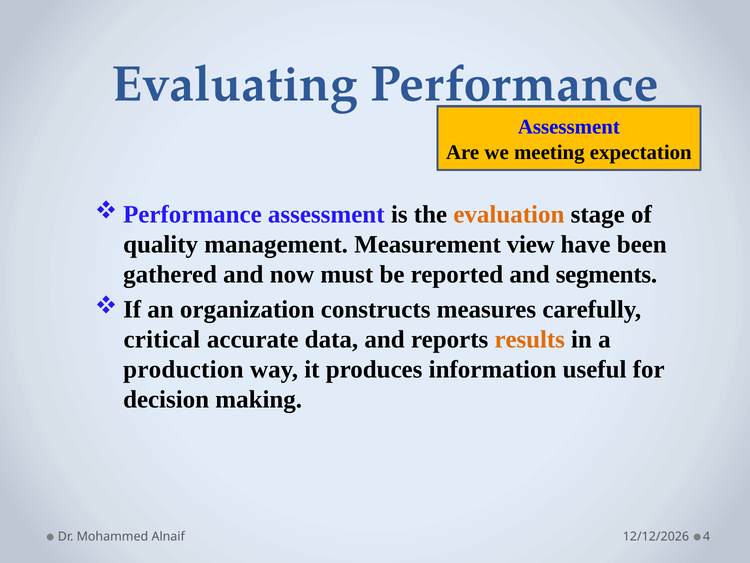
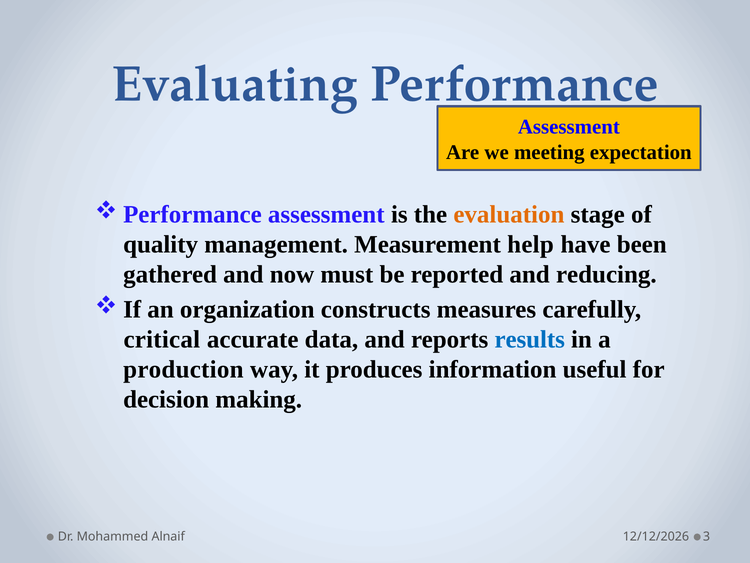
view: view -> help
segments: segments -> reducing
results colour: orange -> blue
4: 4 -> 3
